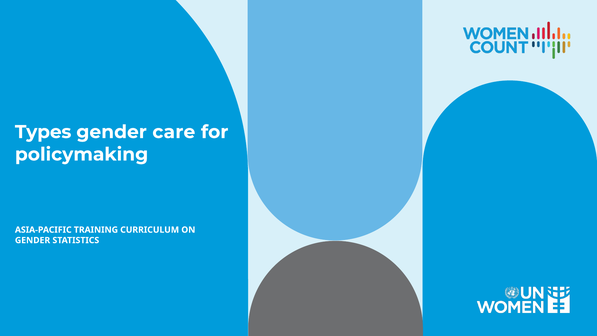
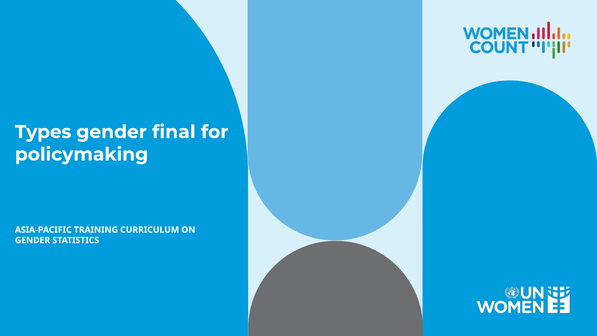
care: care -> final
